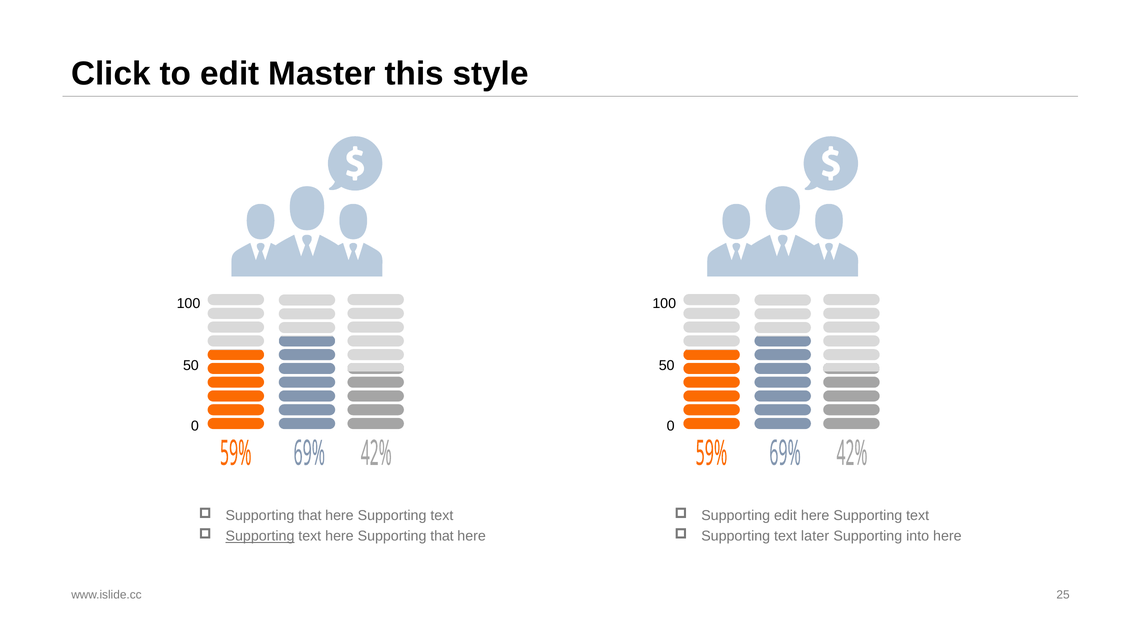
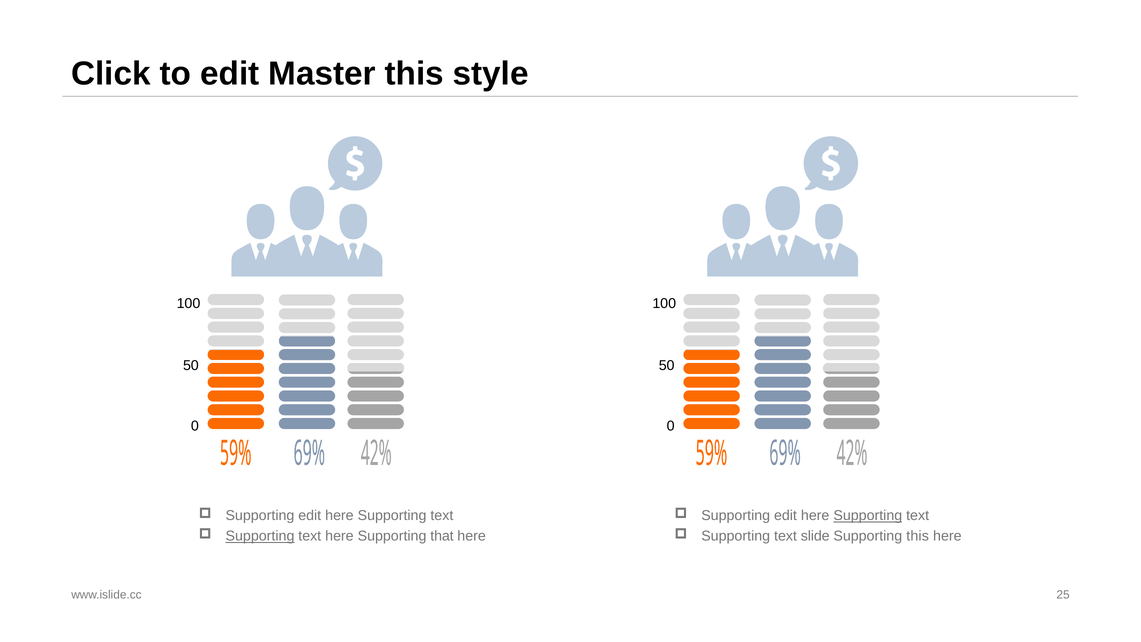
that at (310, 516): that -> edit
Supporting at (868, 516) underline: none -> present
later: later -> slide
Supporting into: into -> this
